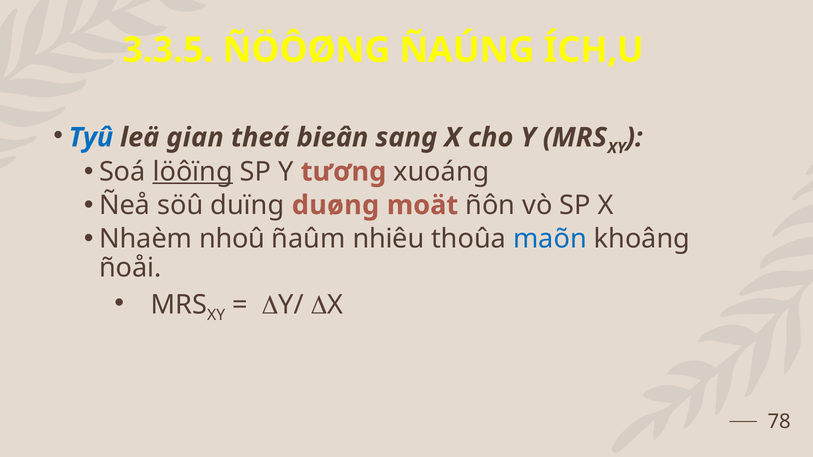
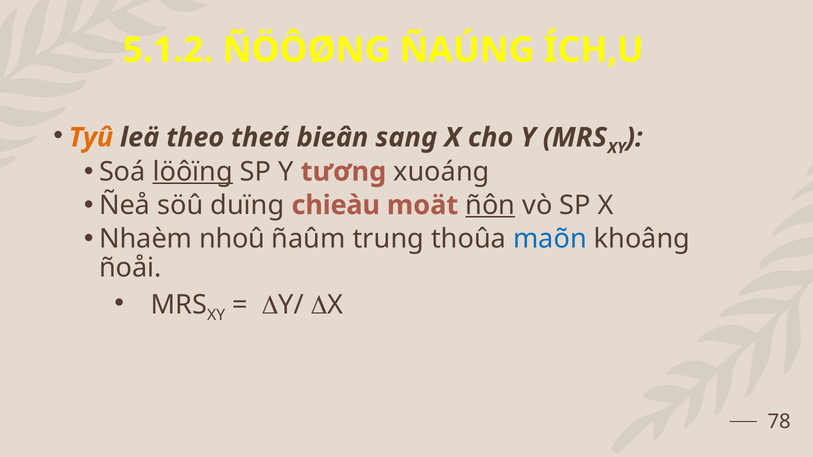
3.3.5: 3.3.5 -> 5.1.2
Tyû colour: blue -> orange
gian: gian -> theo
duøng: duøng -> chieàu
ñôn underline: none -> present
nhiêu: nhiêu -> trung
